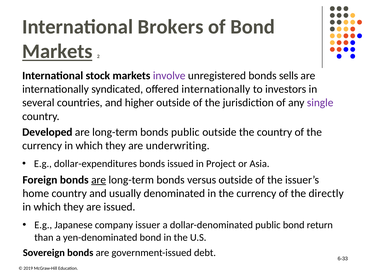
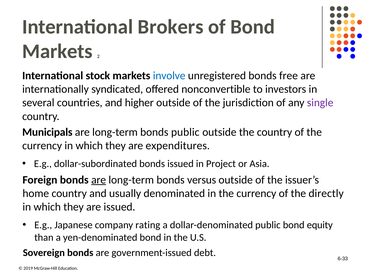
Markets at (57, 51) underline: present -> none
involve colour: purple -> blue
sells: sells -> free
offered internationally: internationally -> nonconvertible
Developed: Developed -> Municipals
underwriting: underwriting -> expenditures
dollar-expenditures: dollar-expenditures -> dollar-subordinated
issuer: issuer -> rating
return: return -> equity
